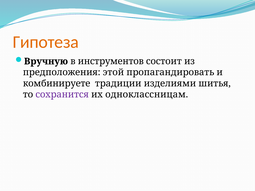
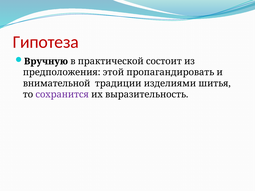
Гипотеза colour: orange -> red
инструментов: инструментов -> практической
комбинируете: комбинируете -> внимательной
одноклассницам: одноклассницам -> выразительность
